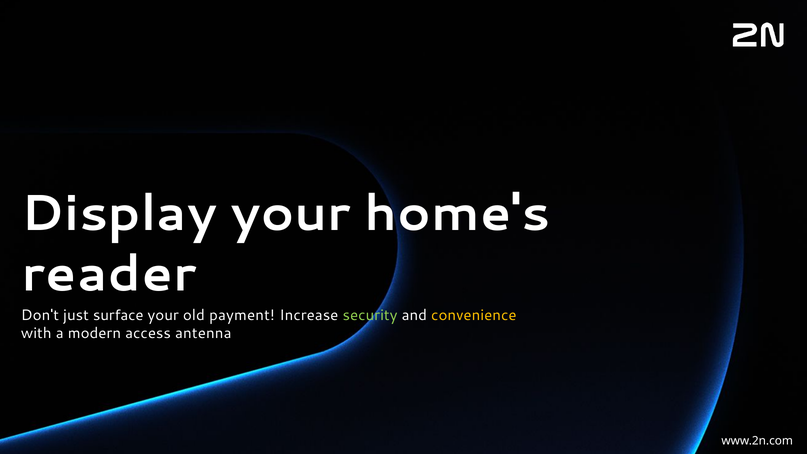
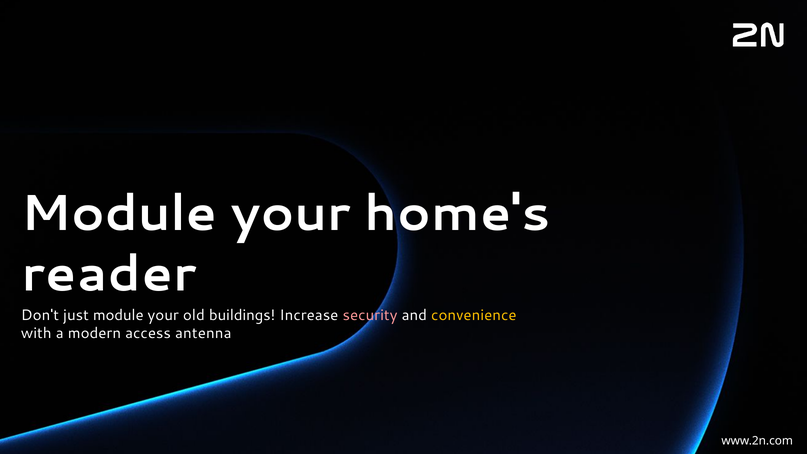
Display at (119, 213): Display -> Module
just surface: surface -> module
payment: payment -> buildings
security colour: light green -> pink
